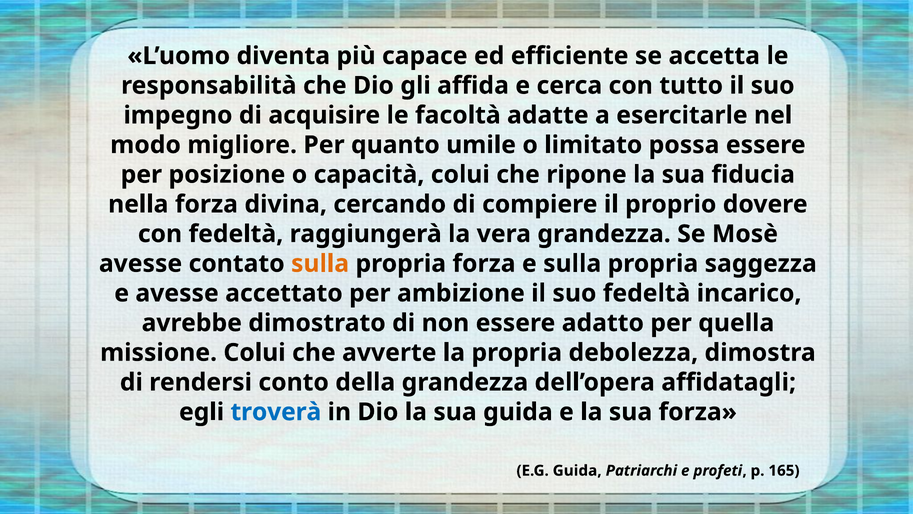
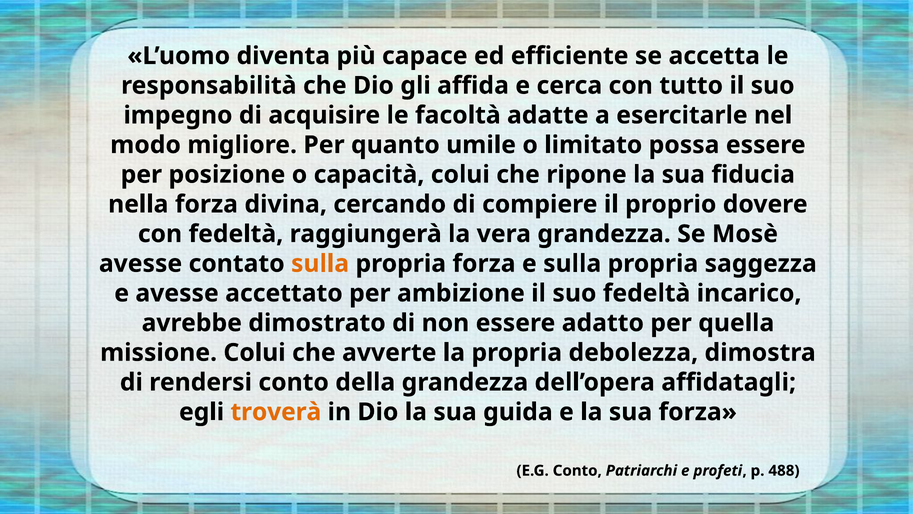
troverà colour: blue -> orange
E.G Guida: Guida -> Conto
165: 165 -> 488
